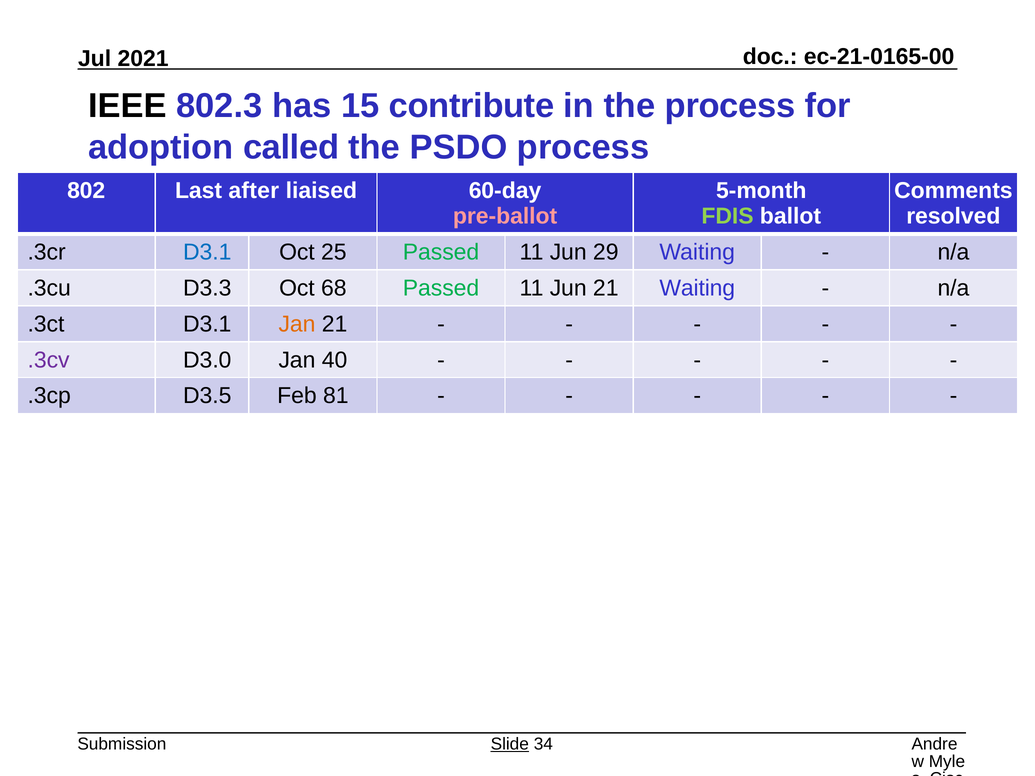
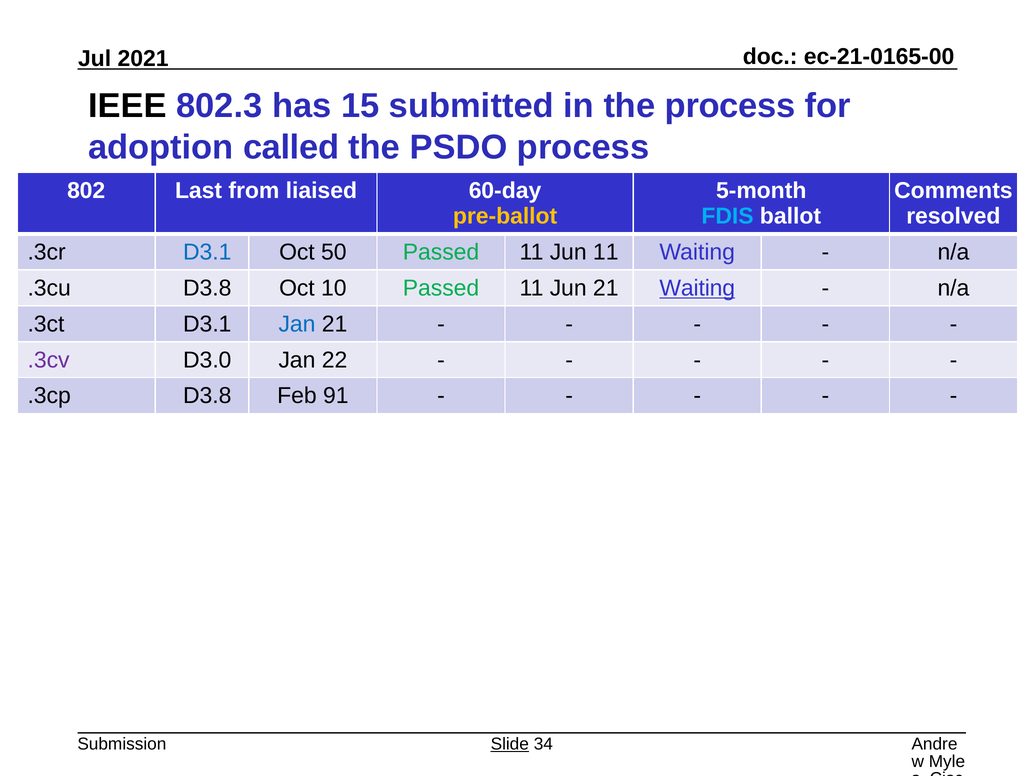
contribute: contribute -> submitted
after: after -> from
pre-ballot colour: pink -> yellow
FDIS colour: light green -> light blue
25: 25 -> 50
Jun 29: 29 -> 11
.3cu D3.3: D3.3 -> D3.8
68: 68 -> 10
Waiting at (697, 288) underline: none -> present
Jan at (297, 324) colour: orange -> blue
40: 40 -> 22
.3cp D3.5: D3.5 -> D3.8
81: 81 -> 91
